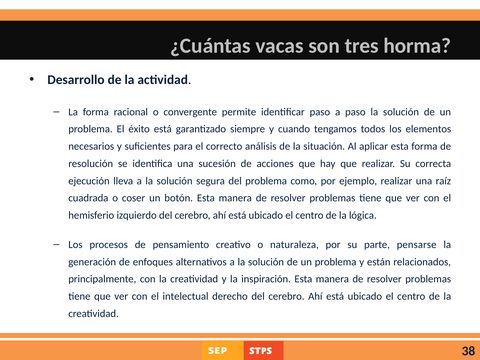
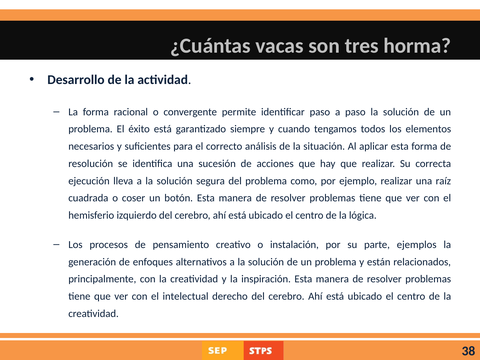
naturaleza: naturaleza -> instalación
pensarse: pensarse -> ejemplos
